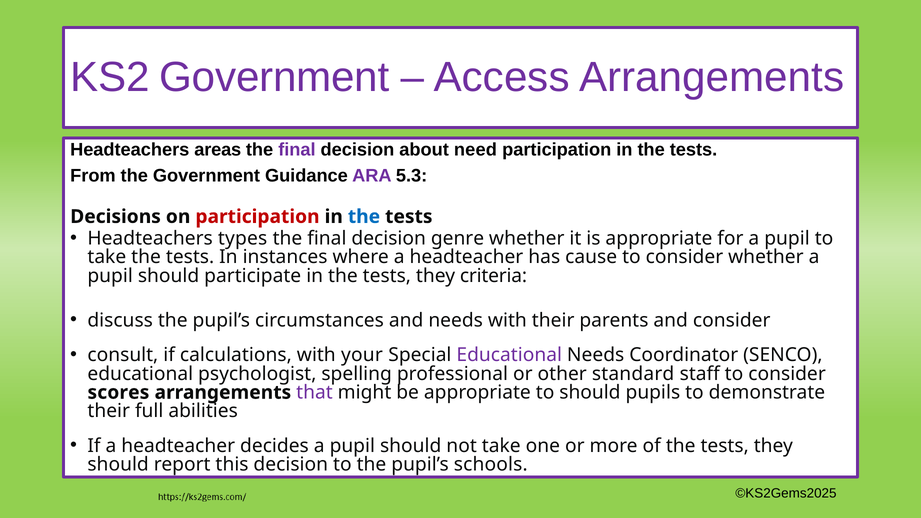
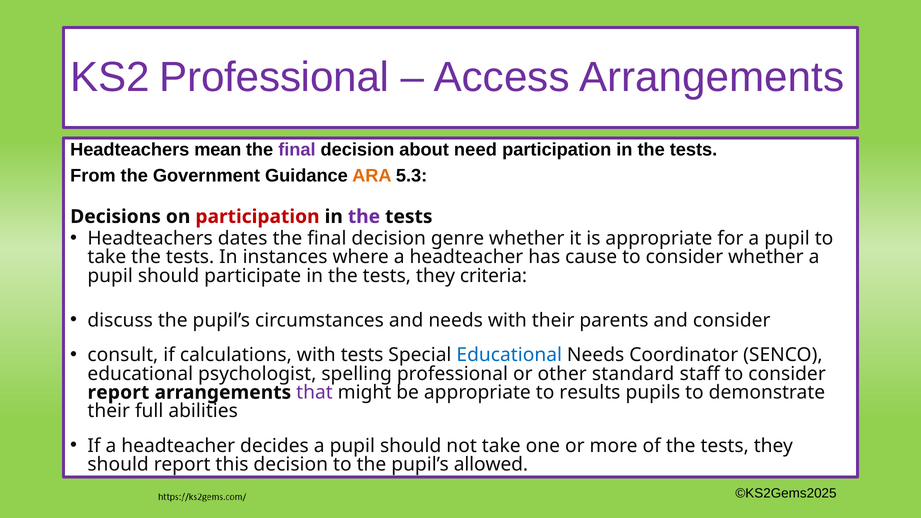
KS2 Government: Government -> Professional
areas: areas -> mean
ARA colour: purple -> orange
the at (364, 217) colour: blue -> purple
types: types -> dates
with your: your -> tests
Educational at (509, 355) colour: purple -> blue
scores at (118, 392): scores -> report
to should: should -> results
schools: schools -> allowed
